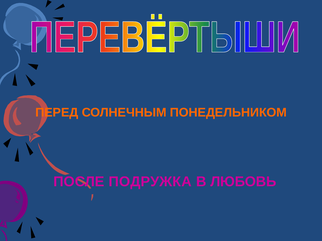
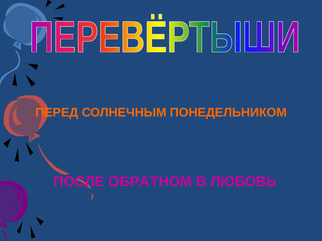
ПОДРУЖКА: ПОДРУЖКА -> ОБРАТНОМ
